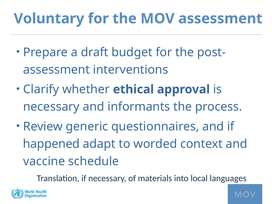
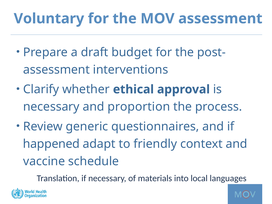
informants: informants -> proportion
worded: worded -> friendly
